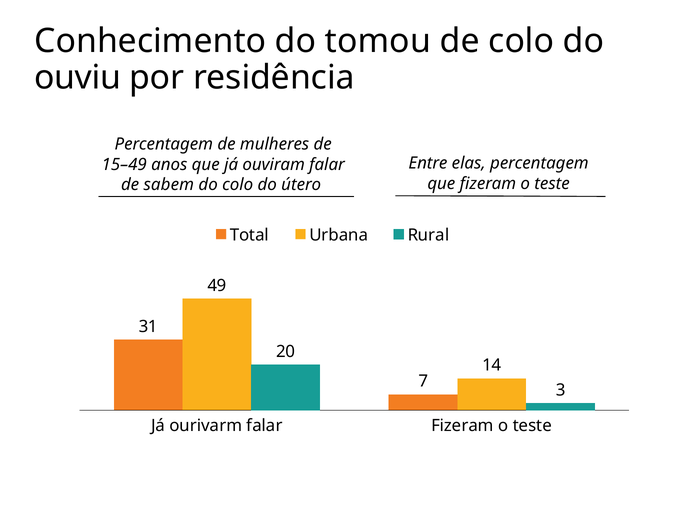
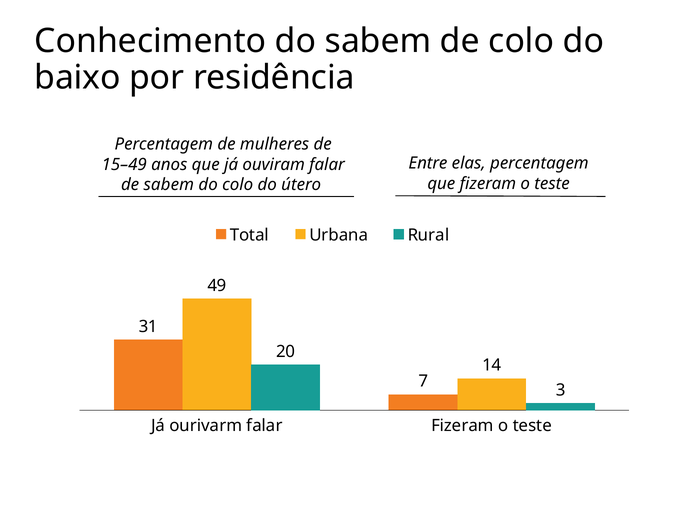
do tomou: tomou -> sabem
ouviu: ouviu -> baixo
